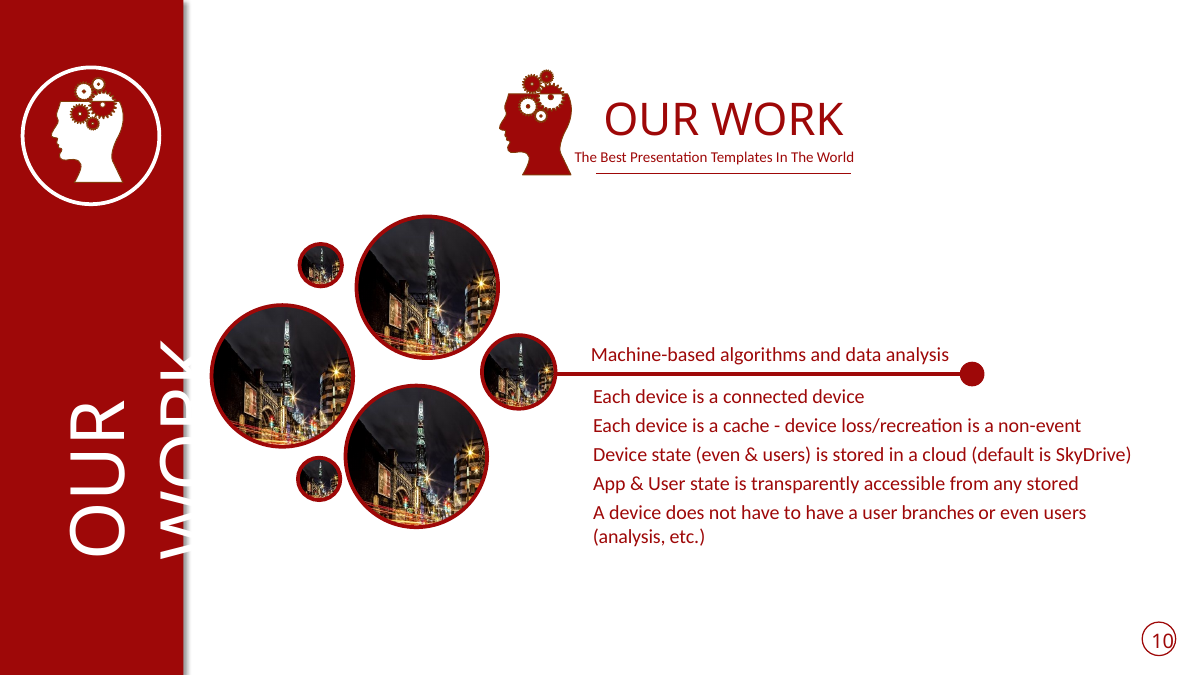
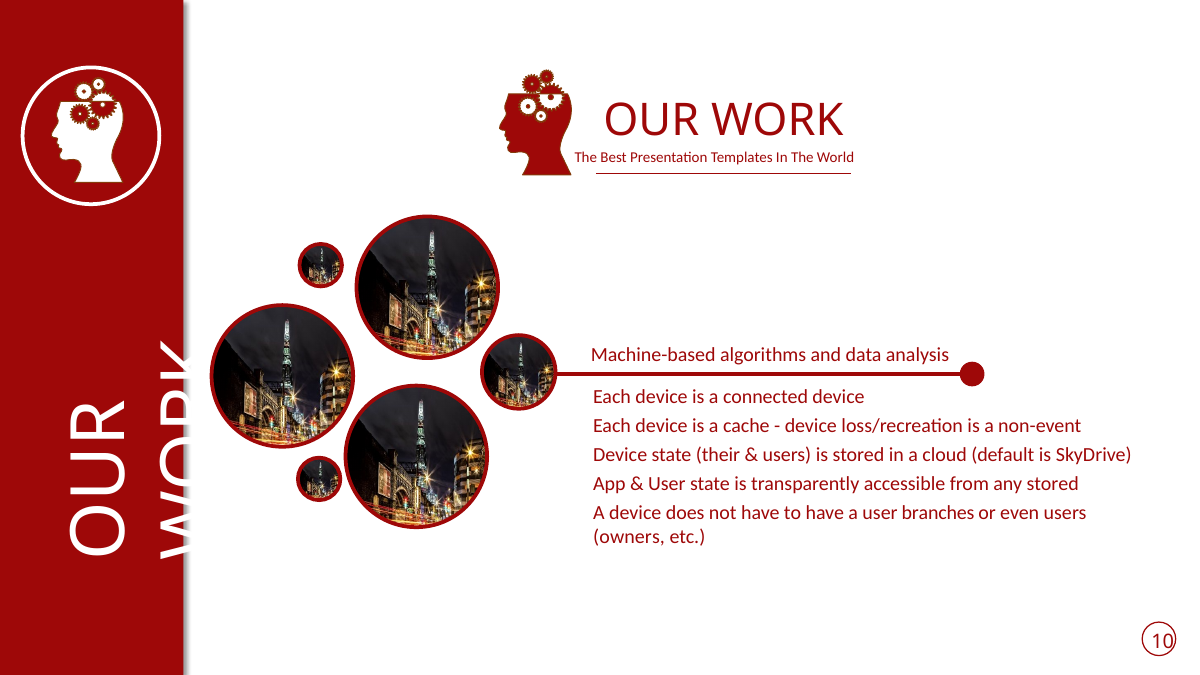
state even: even -> their
analysis at (629, 537): analysis -> owners
